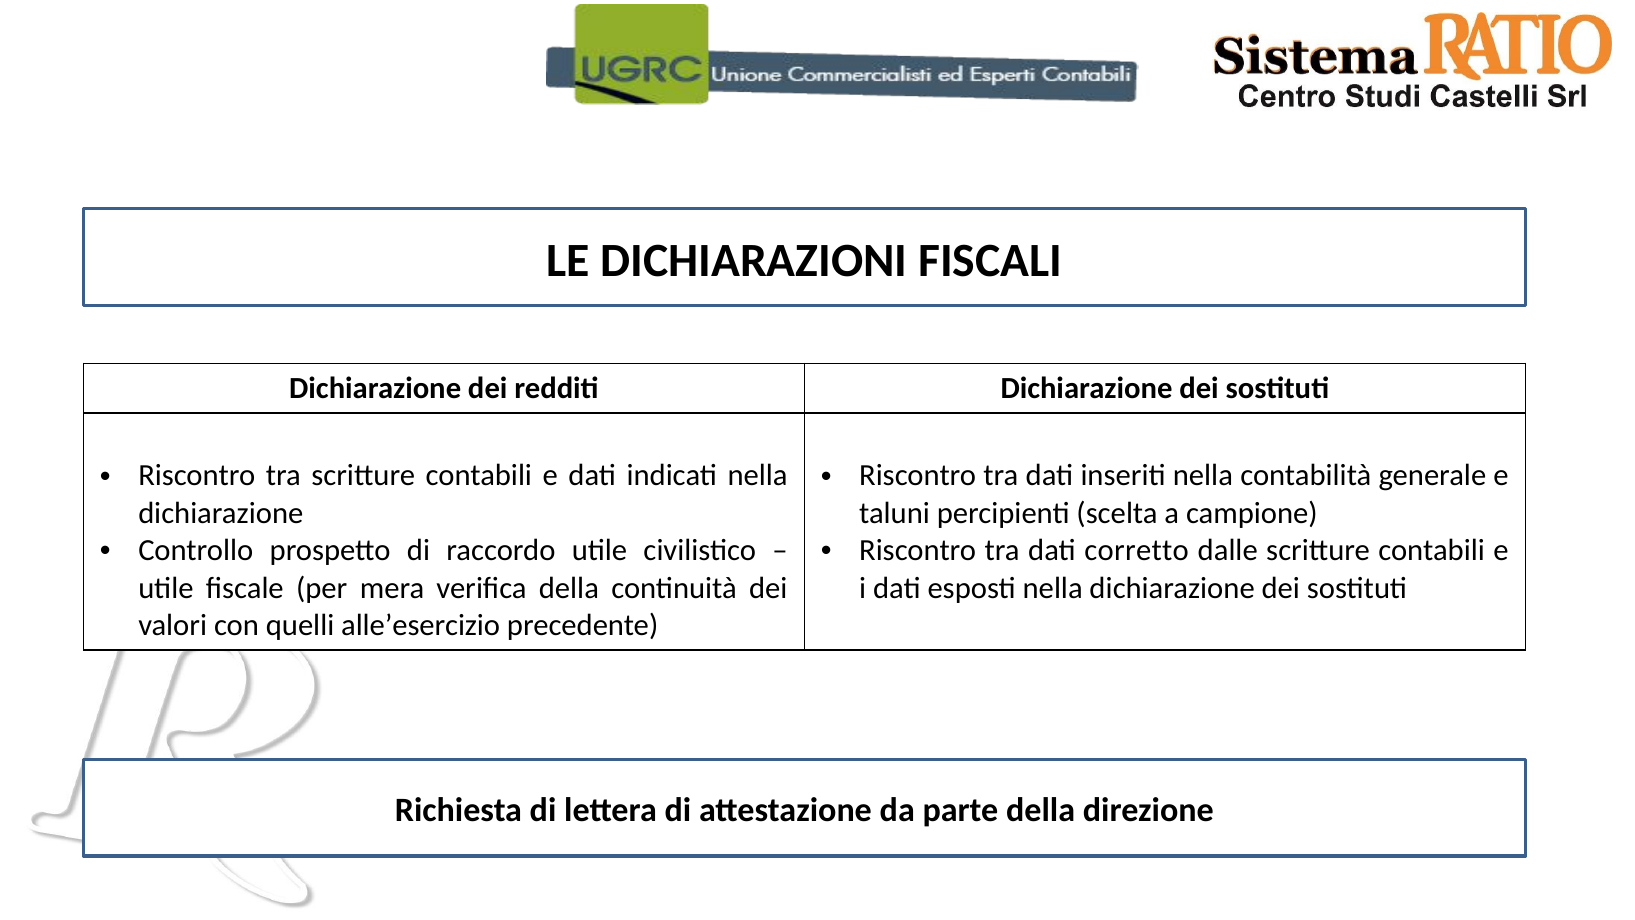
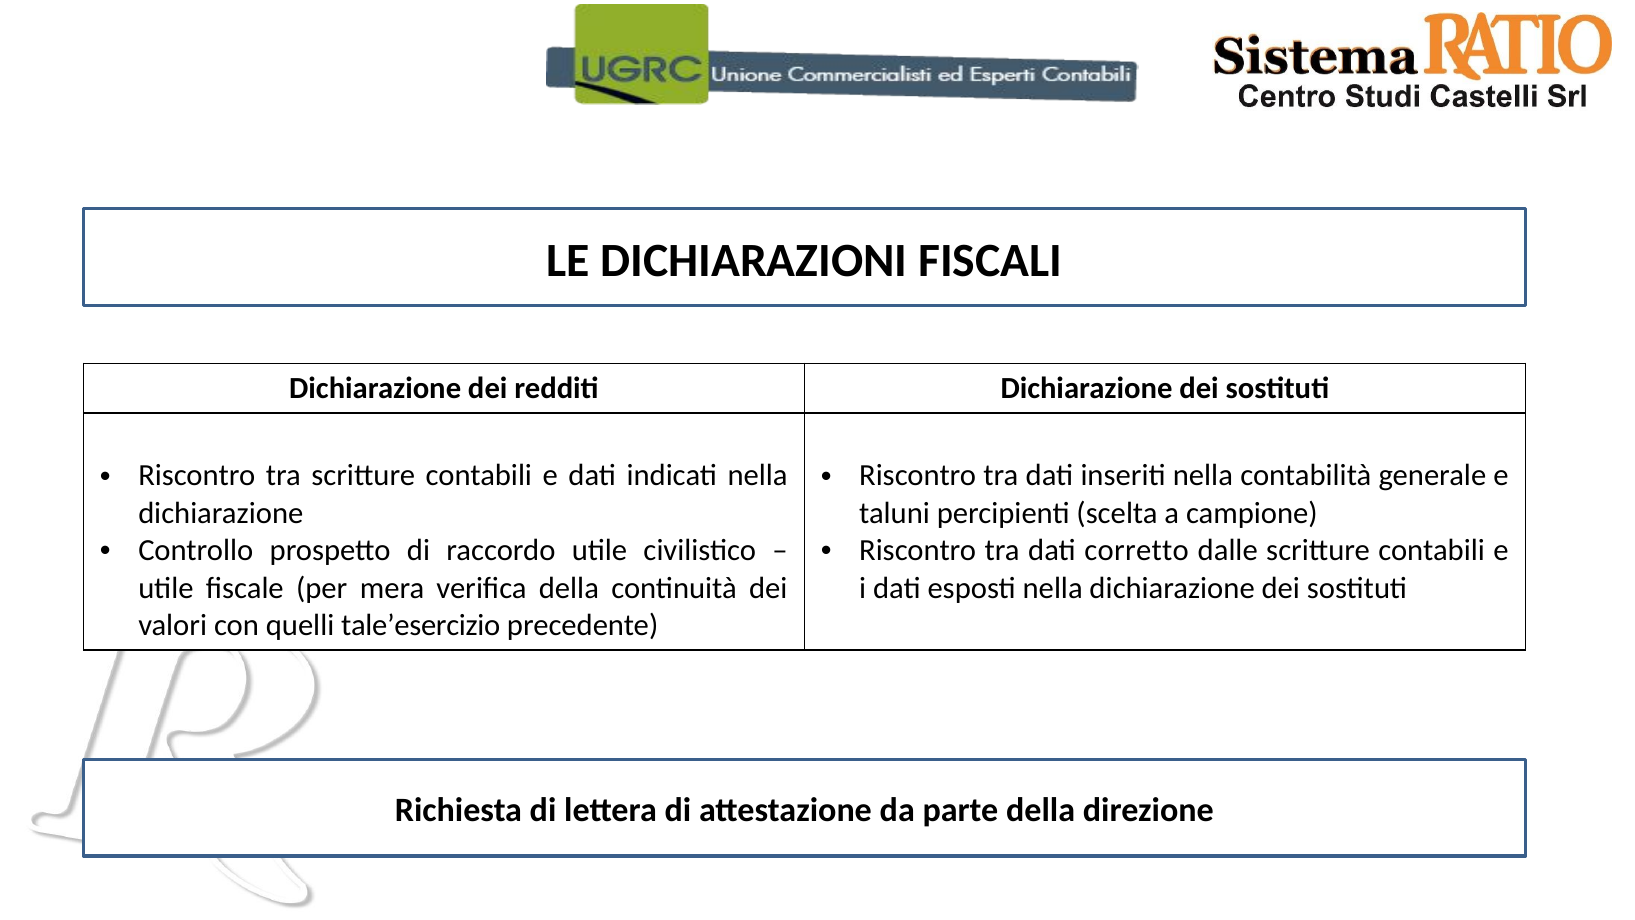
alle’esercizio: alle’esercizio -> tale’esercizio
